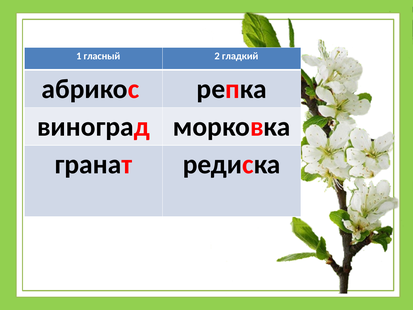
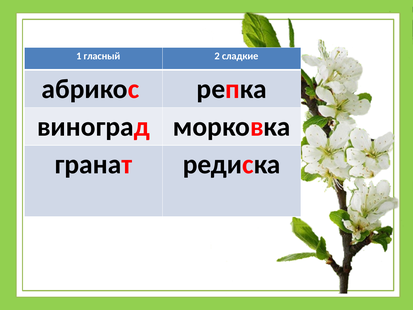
гладкий: гладкий -> сладкие
